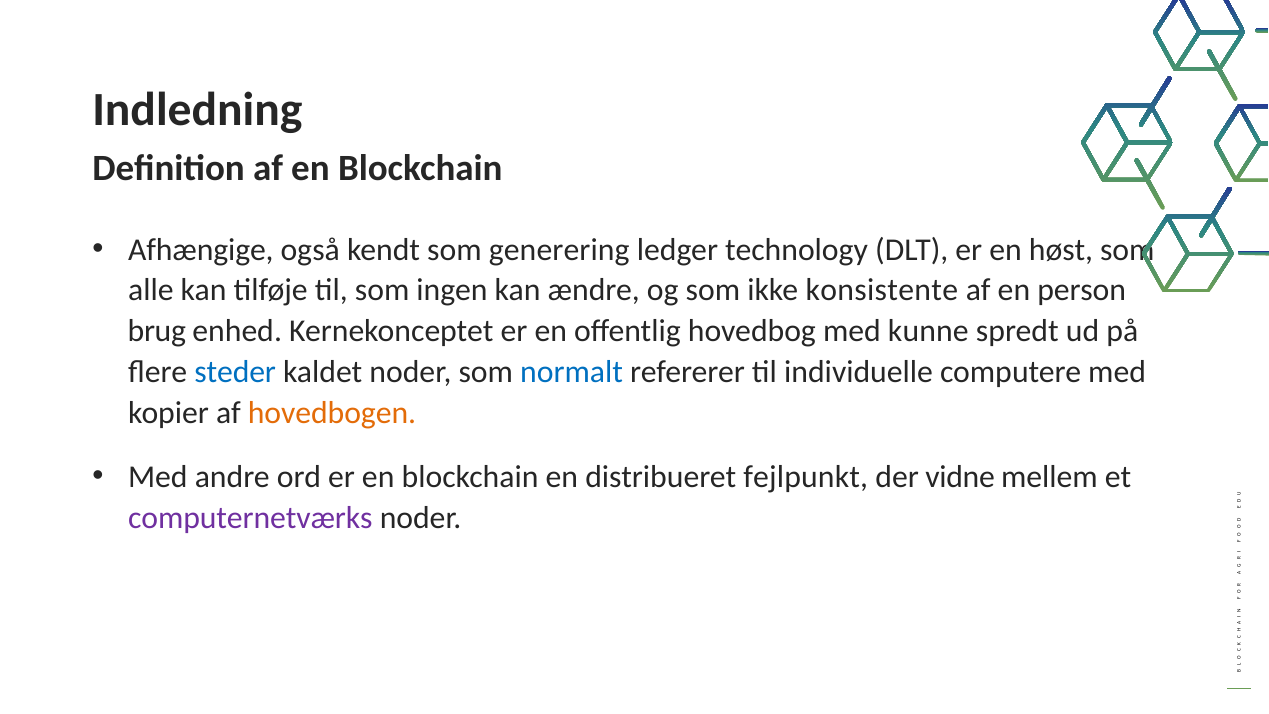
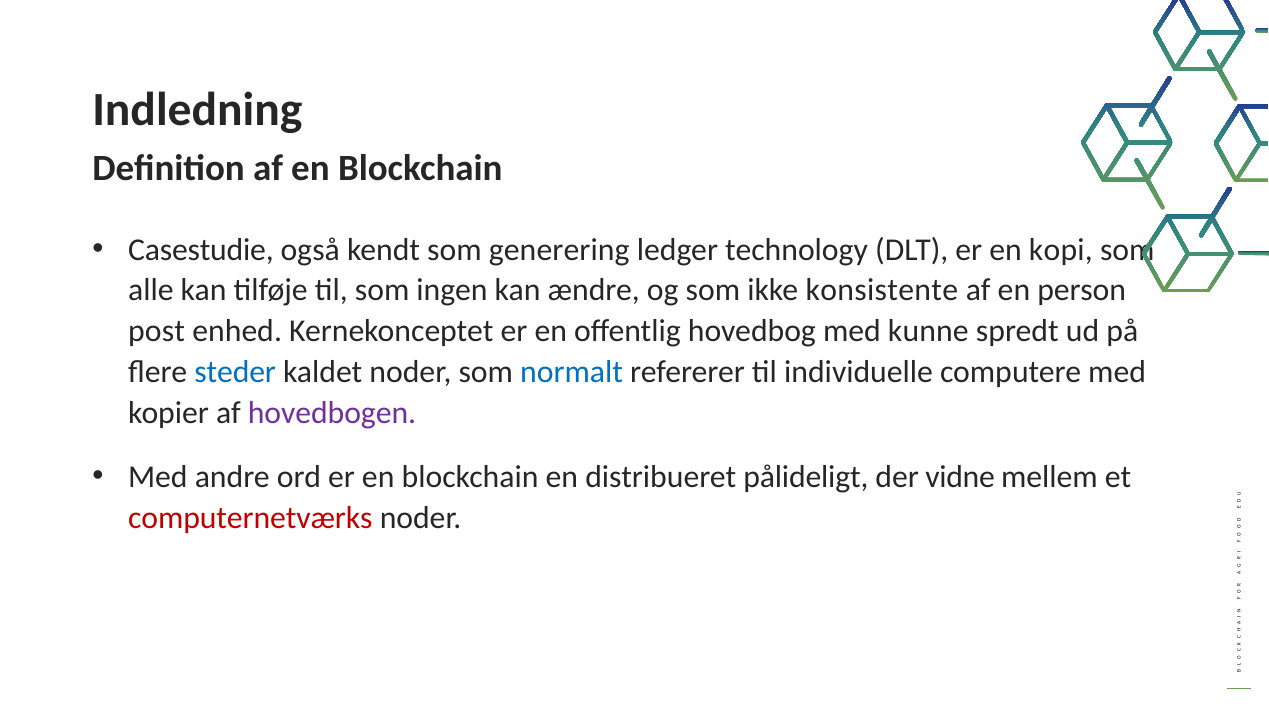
Afhængige: Afhængige -> Casestudie
høst: høst -> kopi
brug: brug -> post
hovedbogen colour: orange -> purple
fejlpunkt: fejlpunkt -> pålideligt
computernetværks colour: purple -> red
